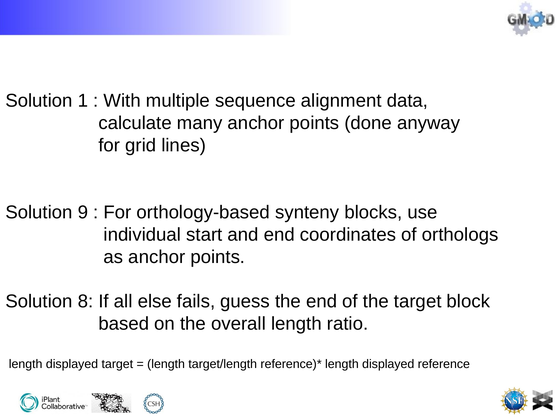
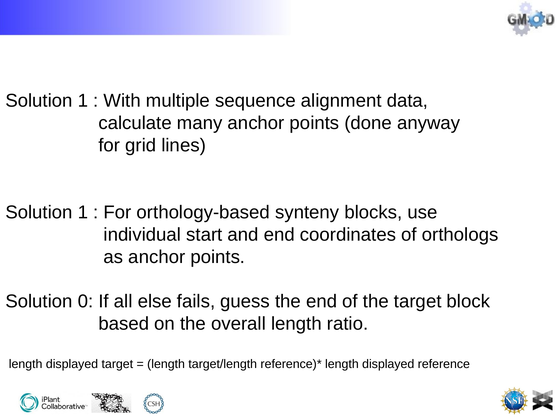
9 at (83, 213): 9 -> 1
8: 8 -> 0
